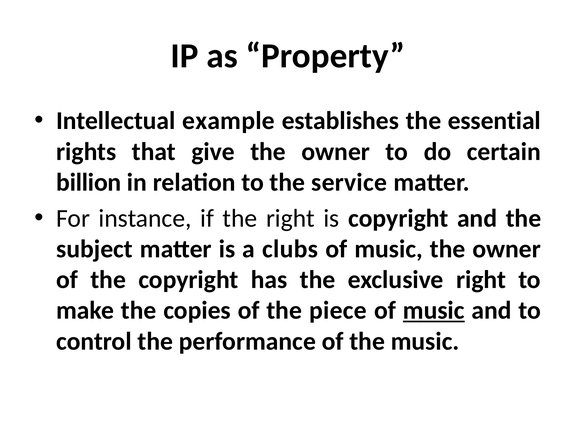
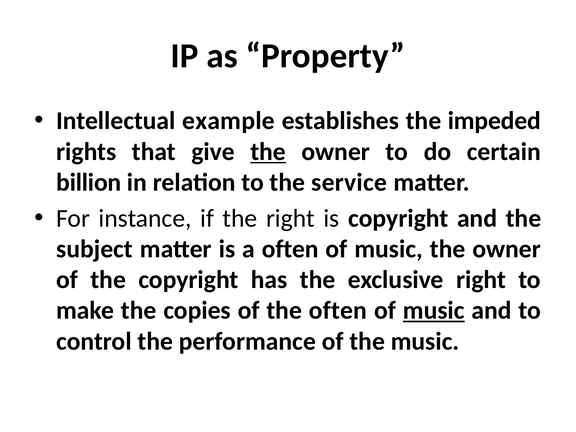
essential: essential -> impeded
the at (268, 152) underline: none -> present
a clubs: clubs -> often
the piece: piece -> often
